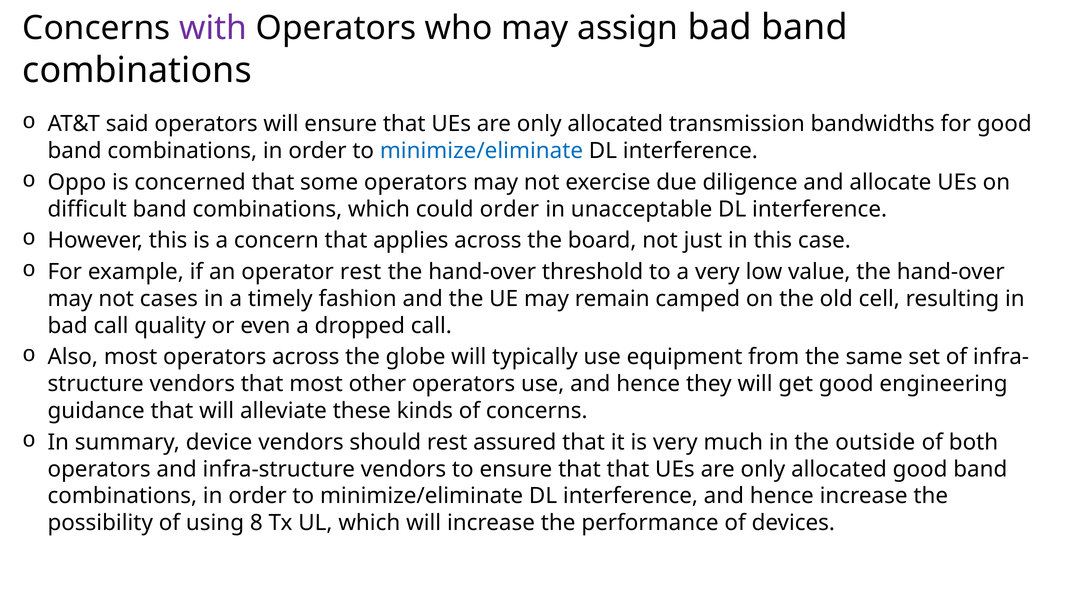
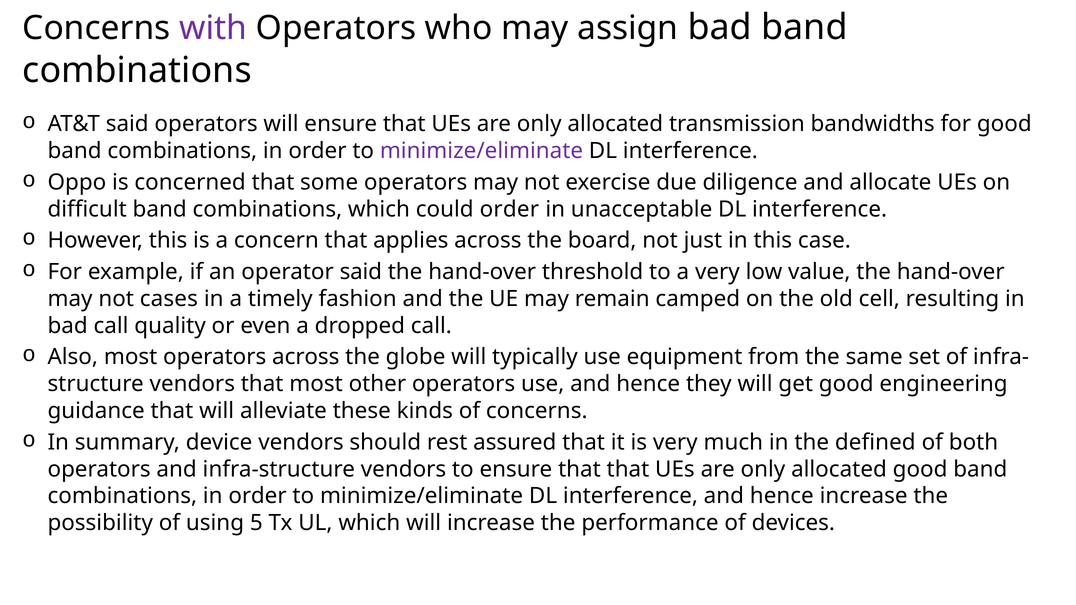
minimize/eliminate at (481, 151) colour: blue -> purple
operator rest: rest -> said
outside: outside -> defined
8: 8 -> 5
